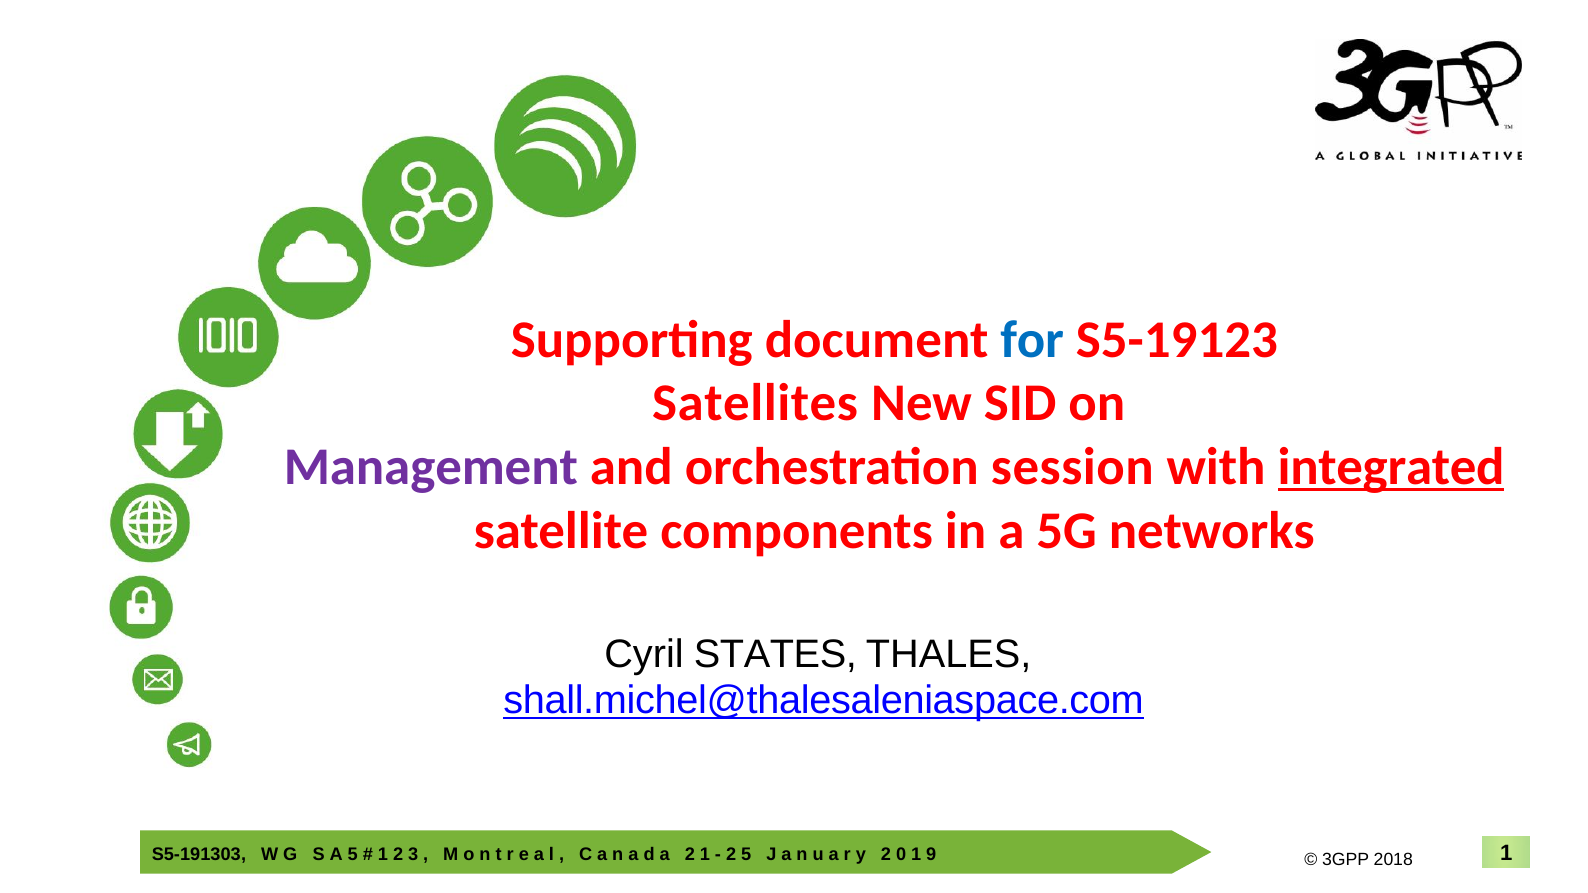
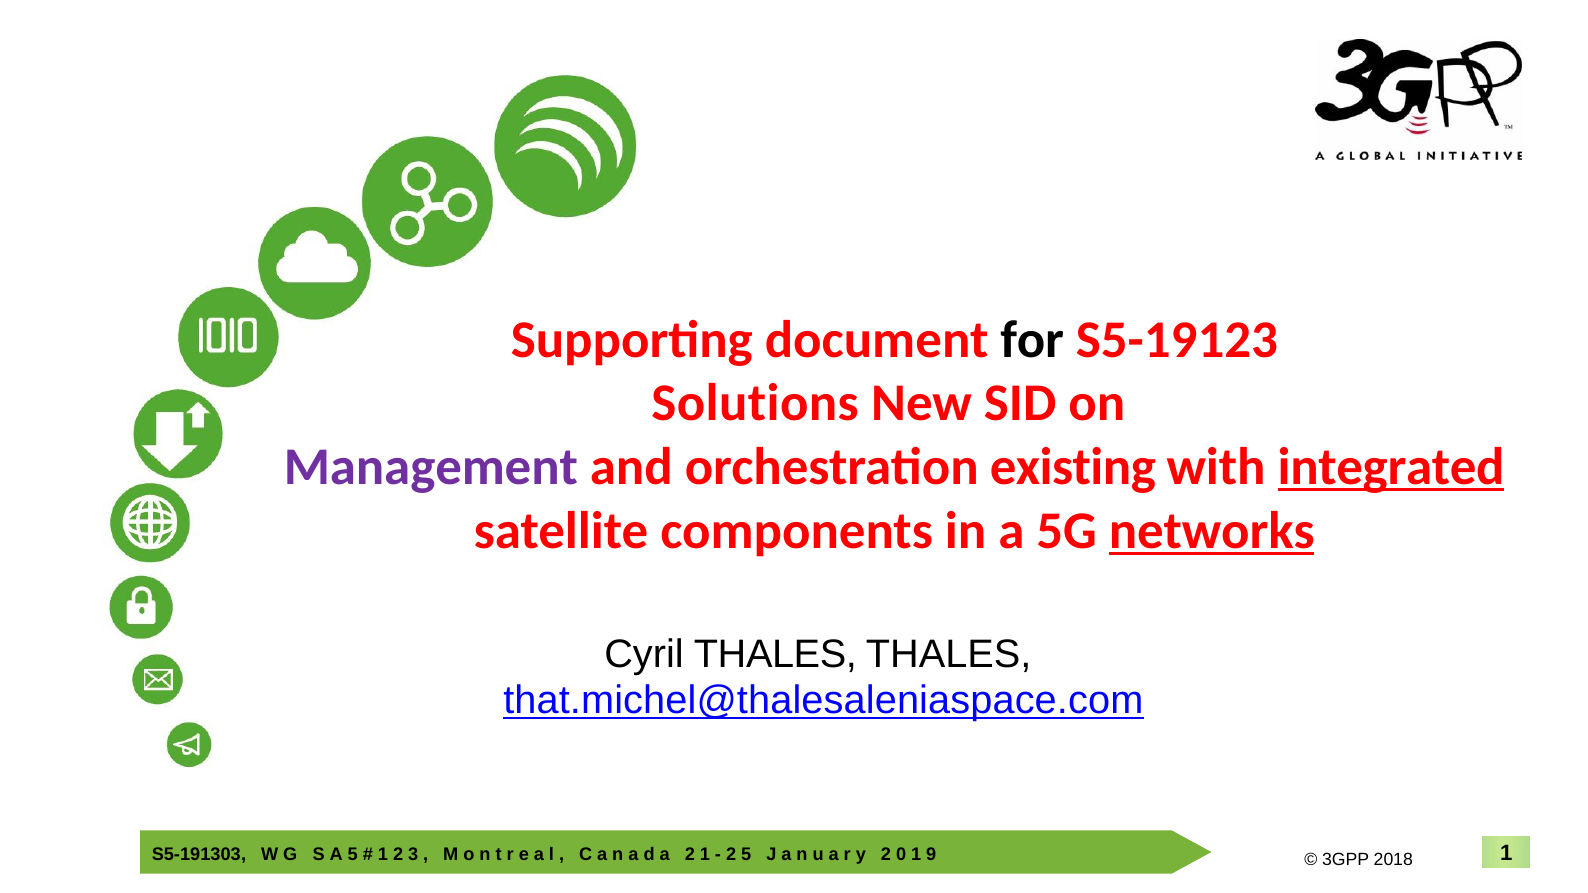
for colour: blue -> black
Satellites: Satellites -> Solutions
session: session -> existing
networks underline: none -> present
Cyril STATES: STATES -> THALES
shall.michel@thalesaleniaspace.com: shall.michel@thalesaleniaspace.com -> that.michel@thalesaleniaspace.com
